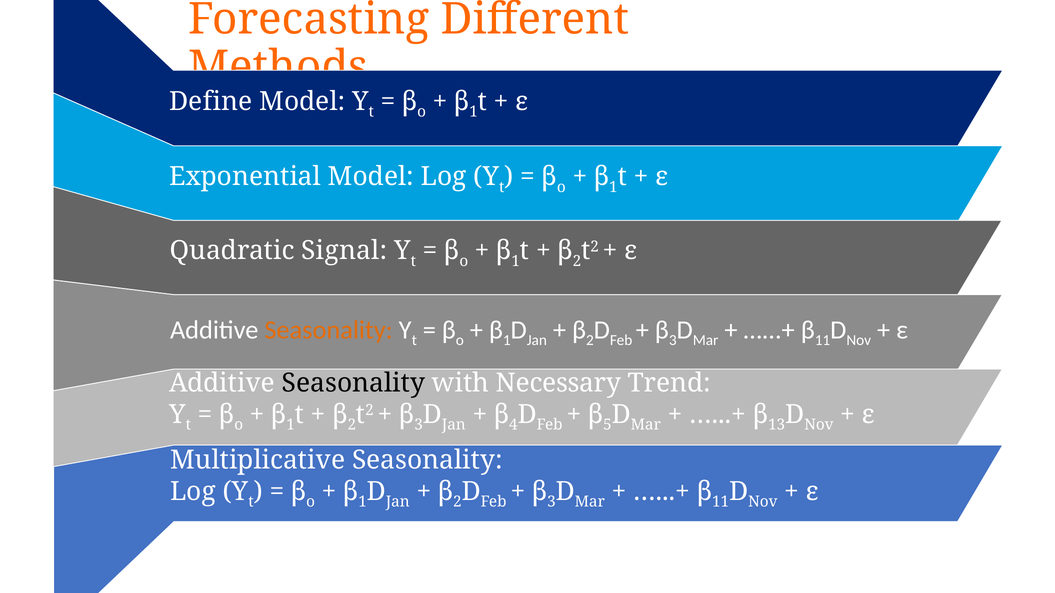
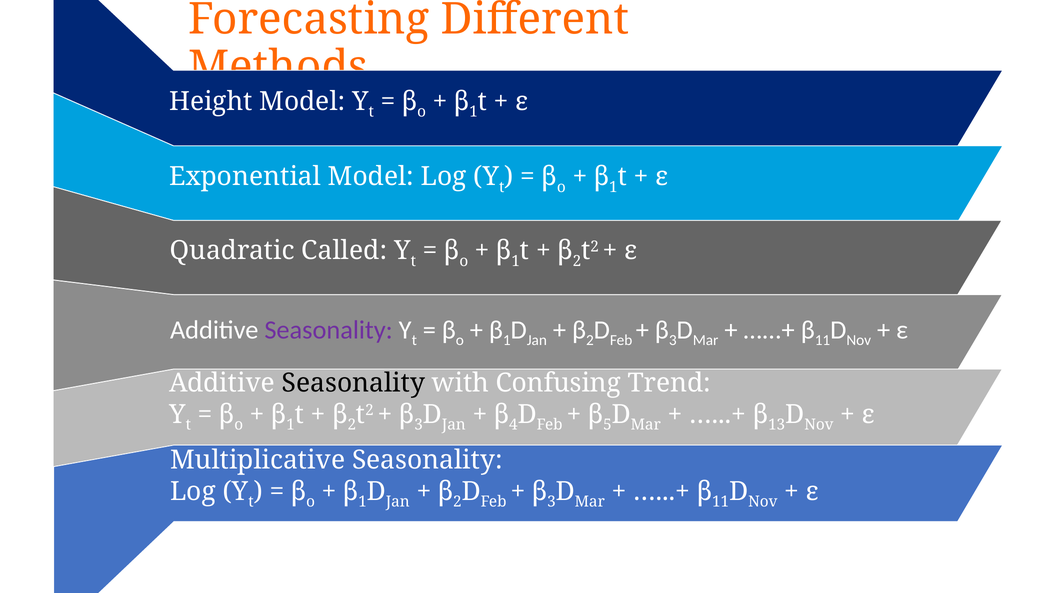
Define: Define -> Height
Signal: Signal -> Called
Seasonality at (329, 330) colour: orange -> purple
Necessary: Necessary -> Confusing
